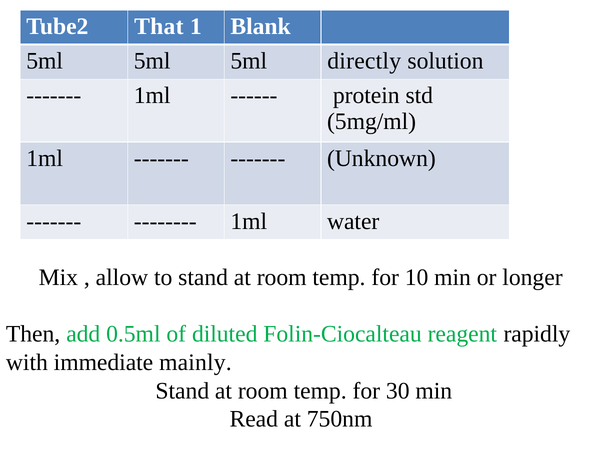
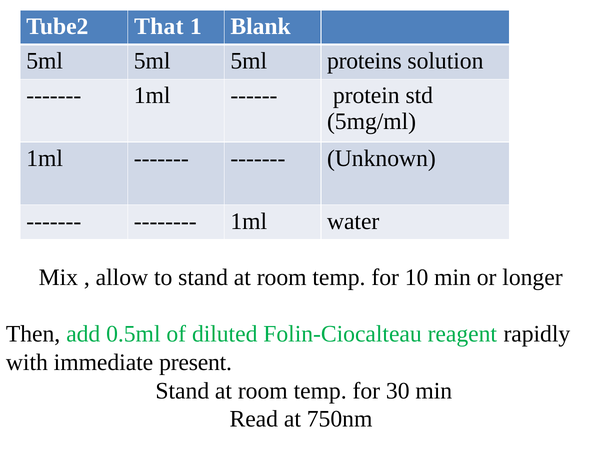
directly: directly -> proteins
mainly: mainly -> present
